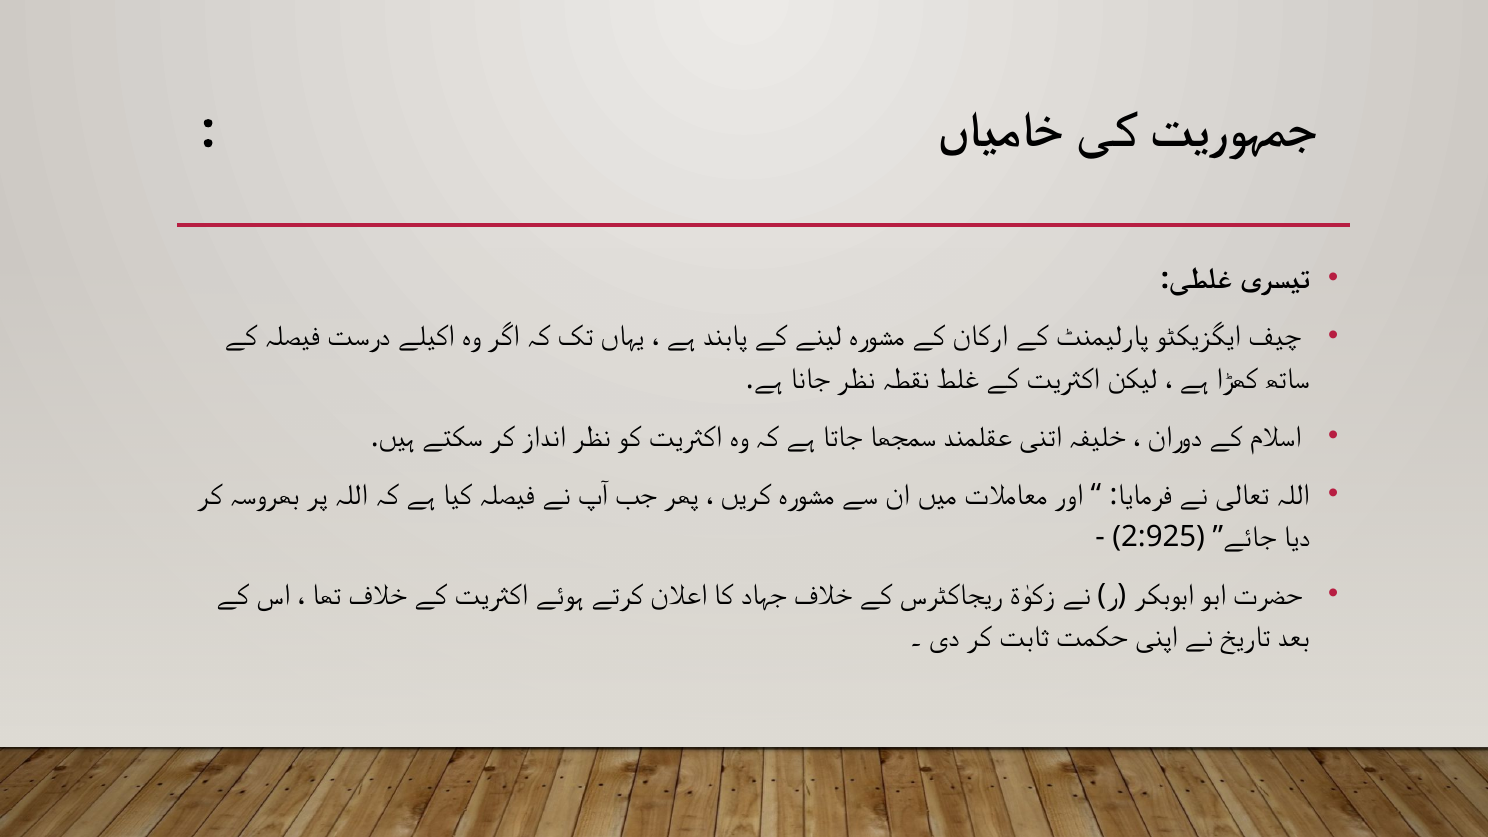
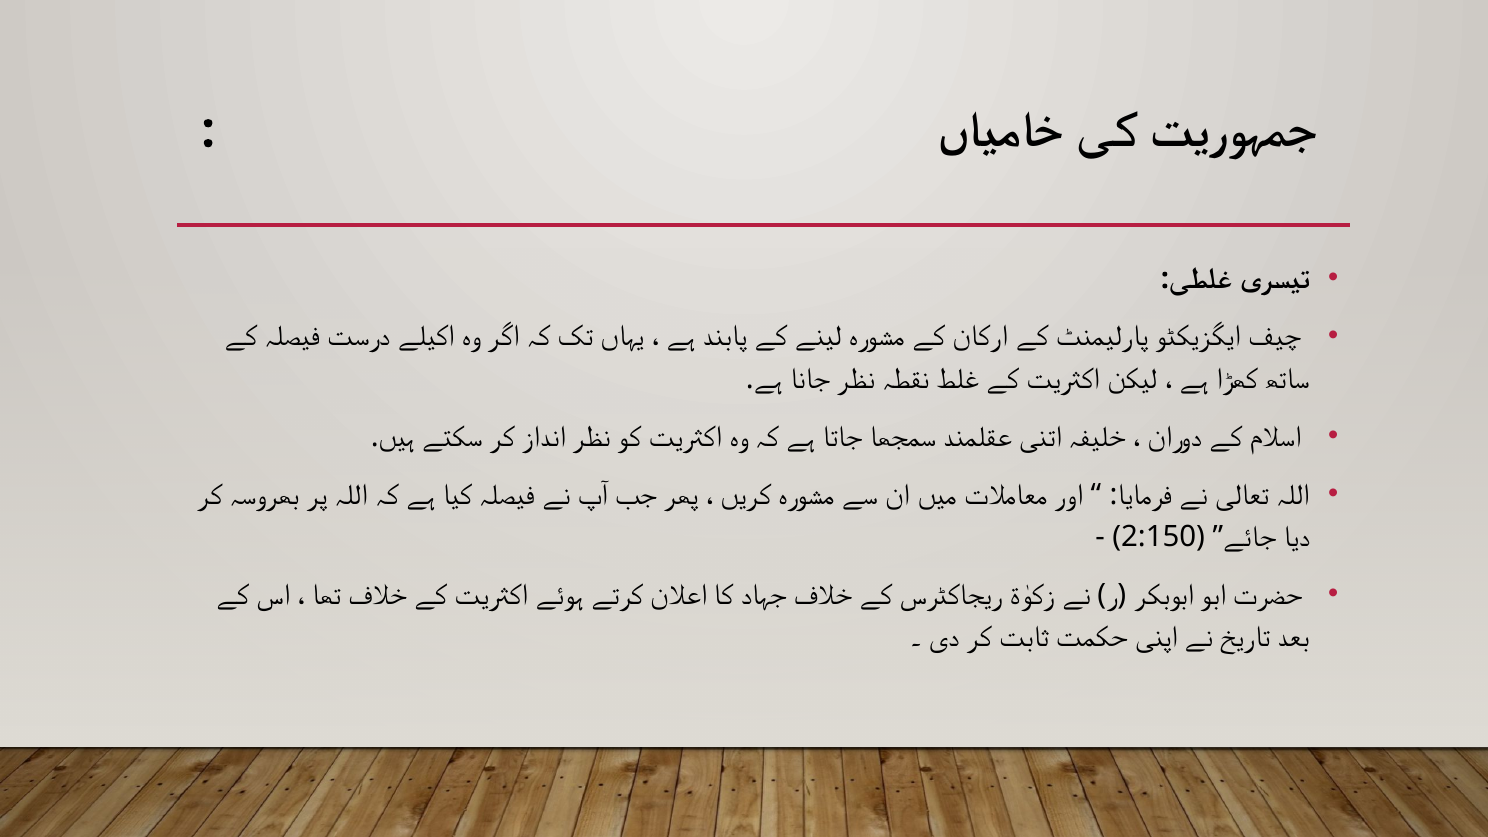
2:925: 2:925 -> 2:150
